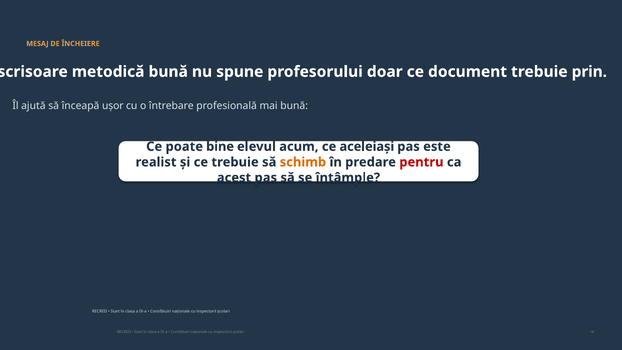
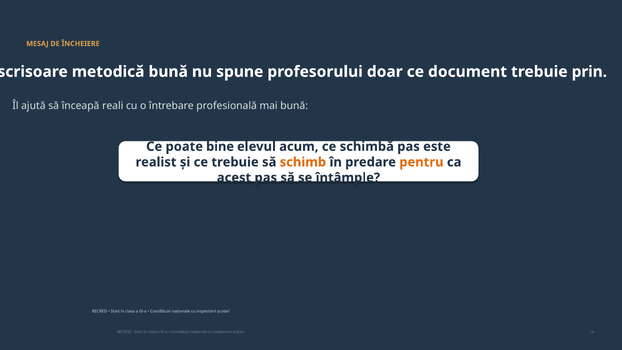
ușor: ușor -> reali
aceleiași: aceleiași -> schimbă
pentru colour: red -> orange
